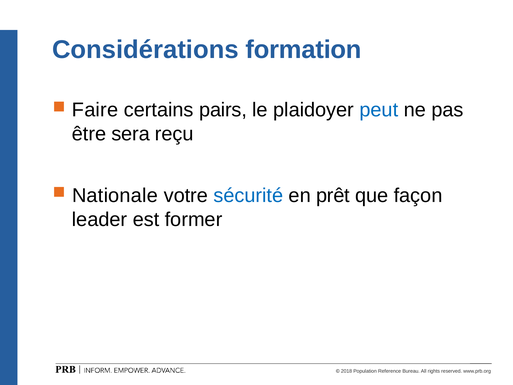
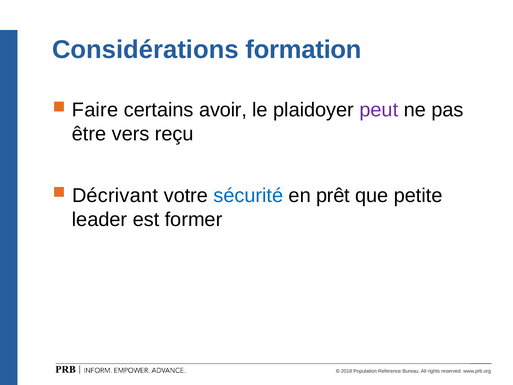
pairs: pairs -> avoir
peut colour: blue -> purple
sera: sera -> vers
Nationale: Nationale -> Décrivant
façon: façon -> petite
